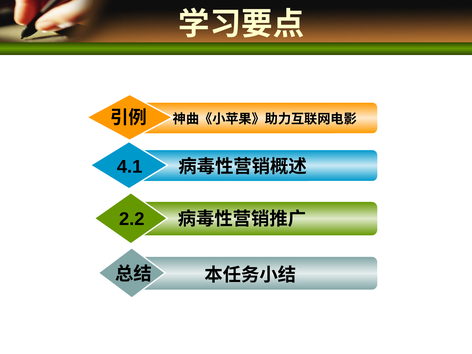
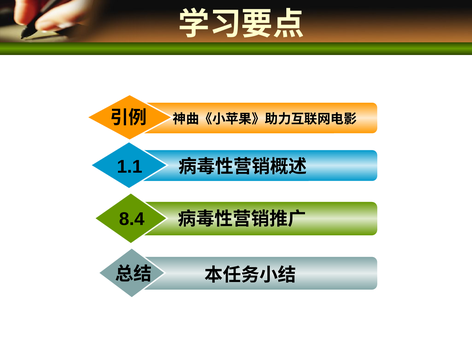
4.1: 4.1 -> 1.1
2.2: 2.2 -> 8.4
